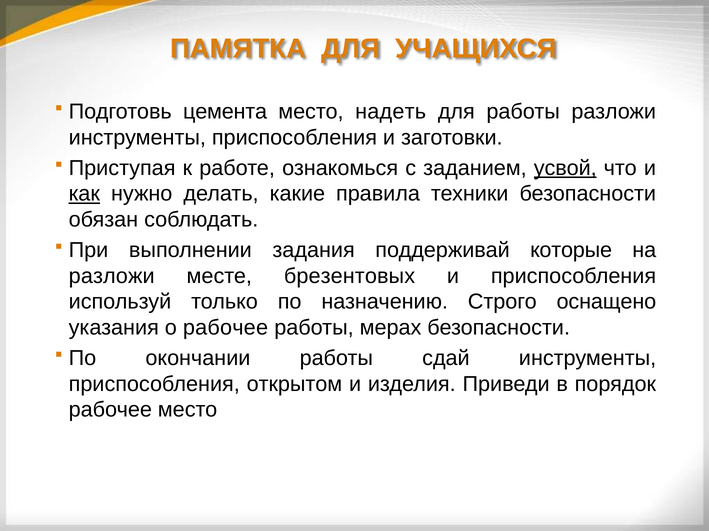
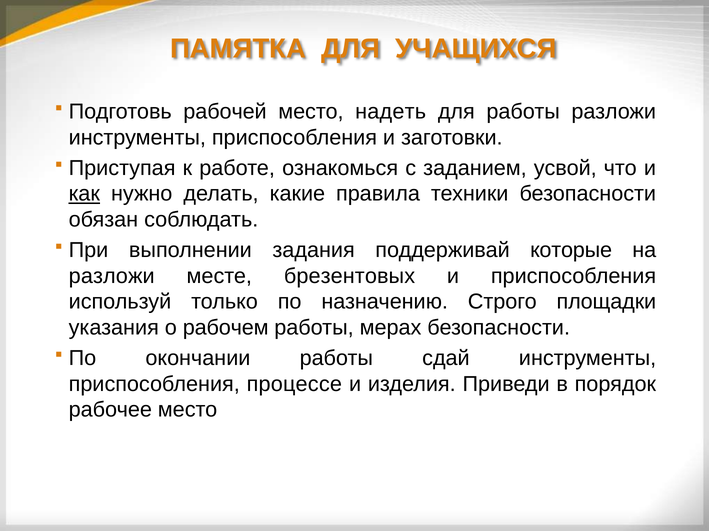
цемента: цемента -> рабочей
усвой underline: present -> none
оснащено: оснащено -> площадки
о рабочее: рабочее -> рабочем
открытом: открытом -> процессе
